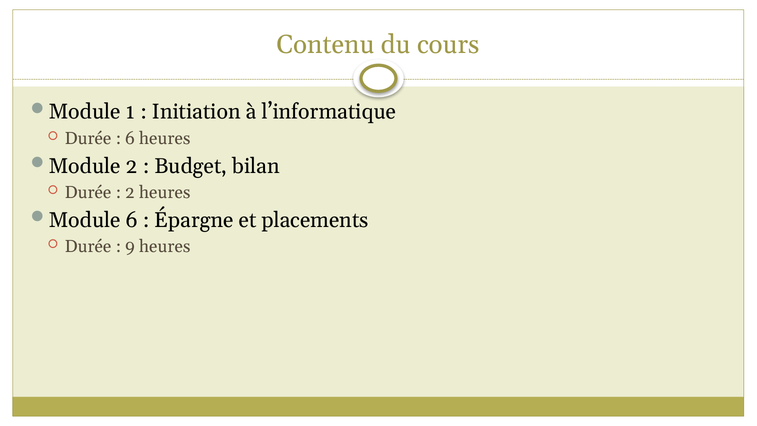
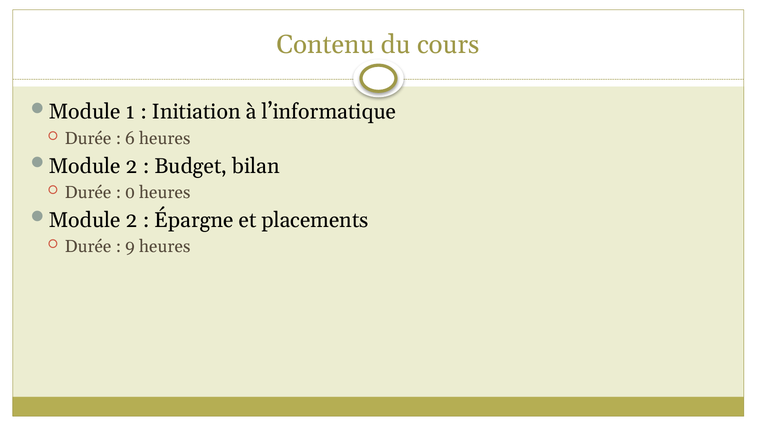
2 at (130, 192): 2 -> 0
6 at (132, 220): 6 -> 2
